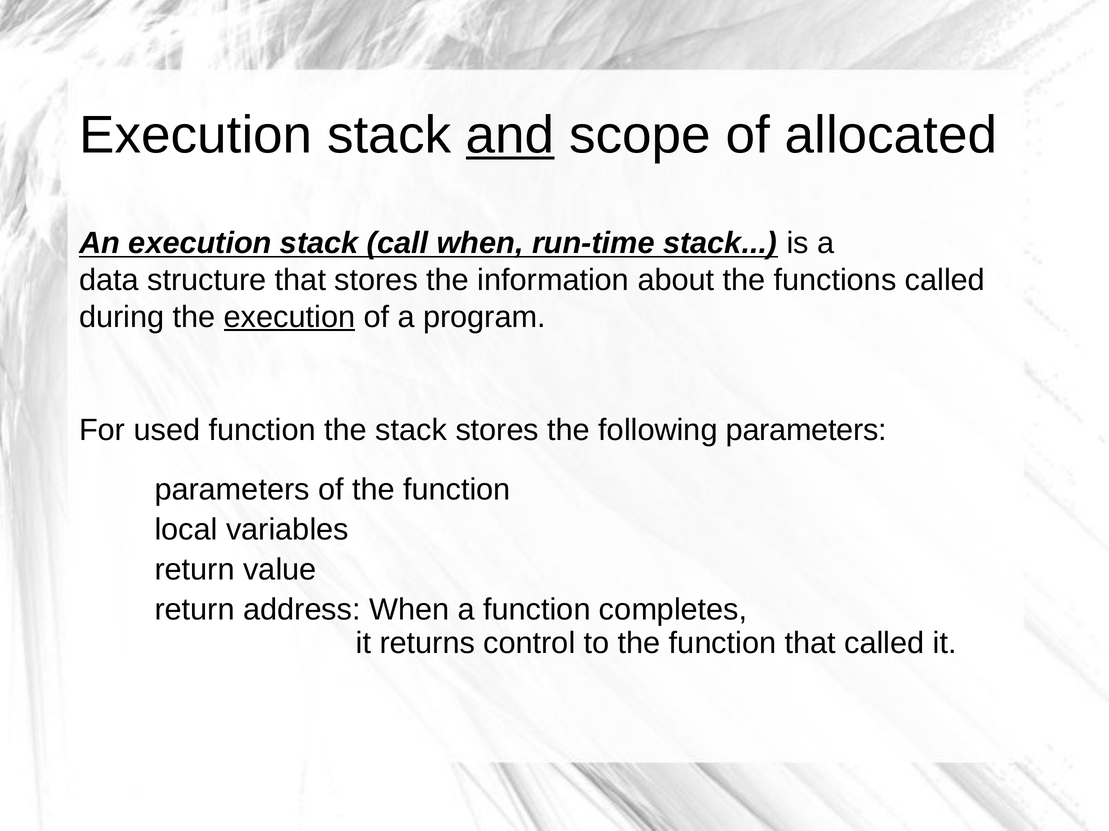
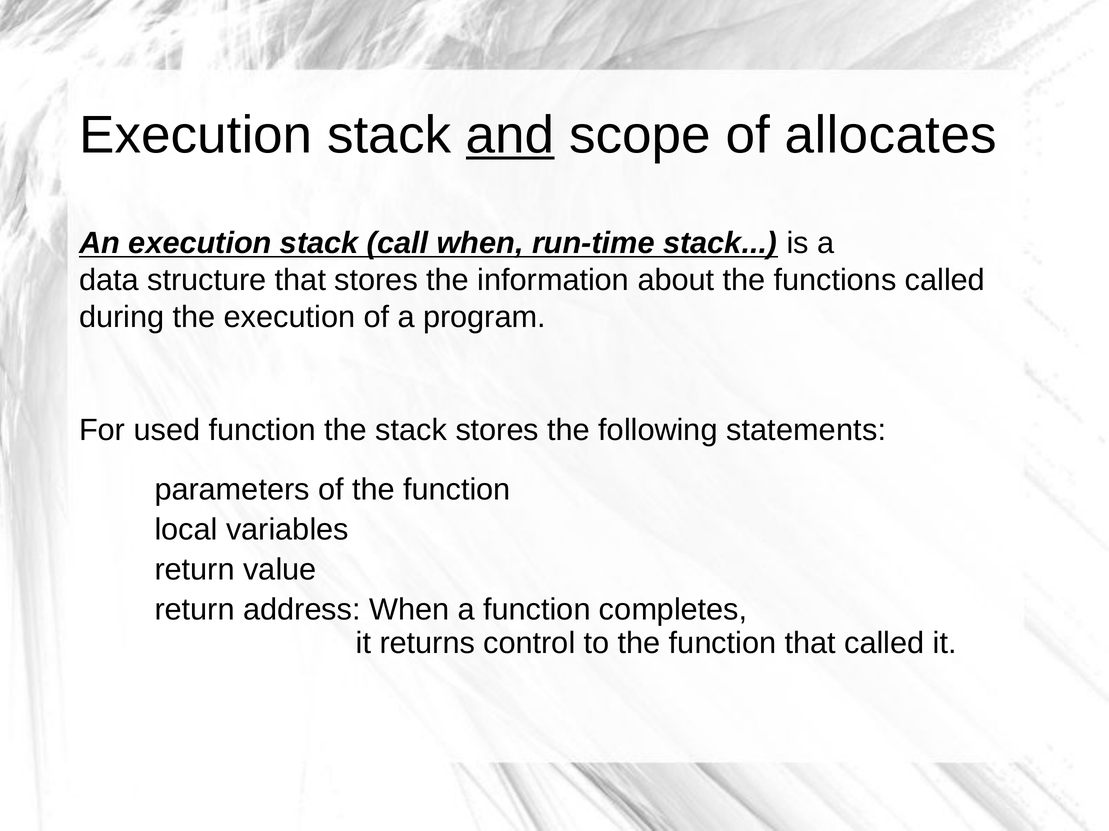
allocated: allocated -> allocates
execution at (289, 317) underline: present -> none
following parameters: parameters -> statements
